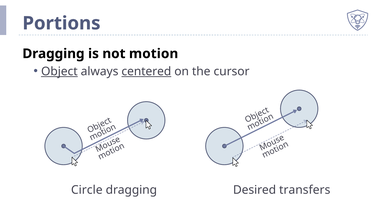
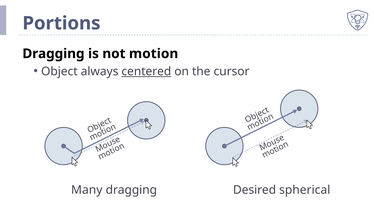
Object underline: present -> none
Circle: Circle -> Many
transfers: transfers -> spherical
